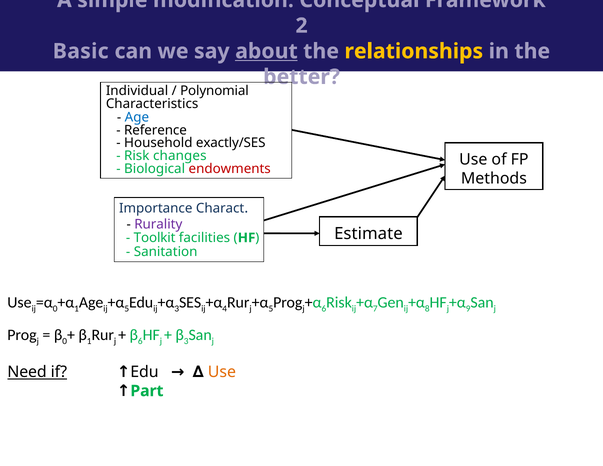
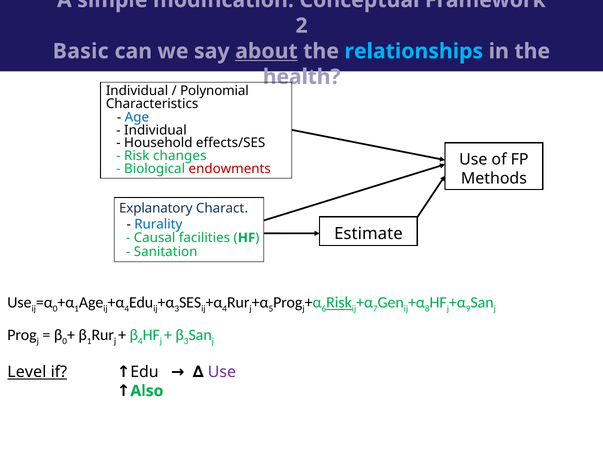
relationships colour: yellow -> light blue
better: better -> health
Reference at (155, 130): Reference -> Individual
exactly/SES: exactly/SES -> effects/SES
Importance: Importance -> Explanatory
Rurality colour: purple -> blue
Toolkit: Toolkit -> Causal
5 at (127, 309): 5 -> 4
Risk at (339, 302) underline: none -> present
6 at (140, 341): 6 -> 4
Need: Need -> Level
Use at (222, 372) colour: orange -> purple
Part: Part -> Also
